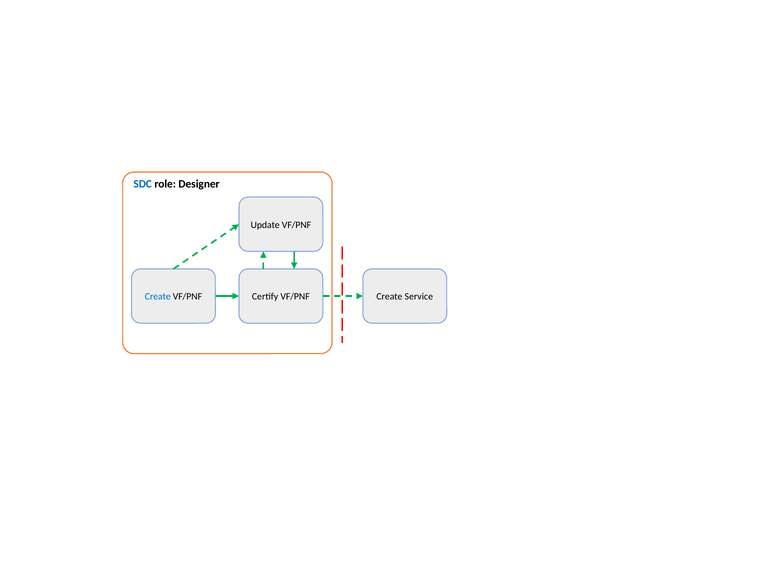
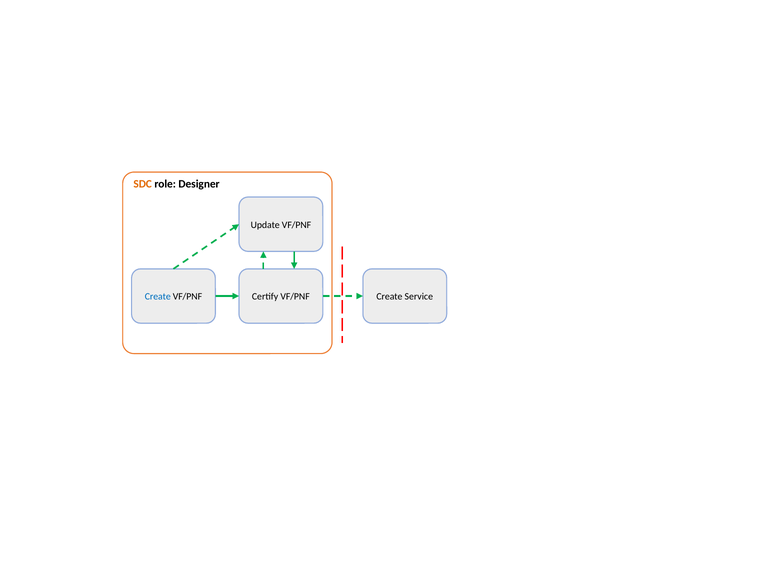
SDC colour: blue -> orange
